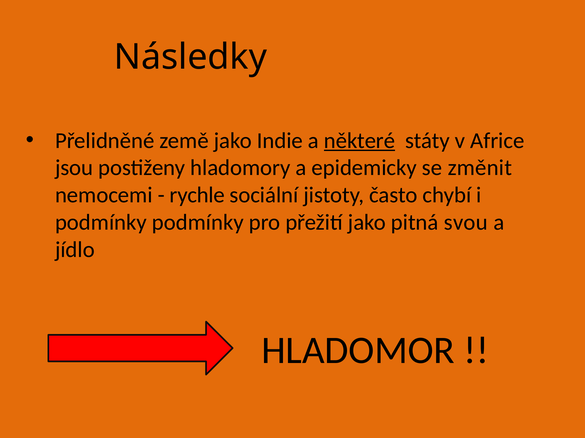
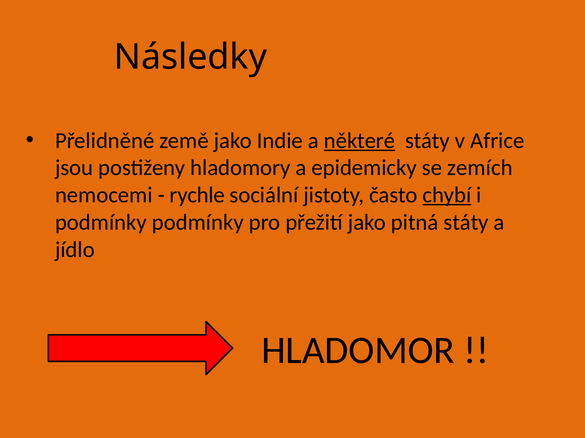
změnit: změnit -> zemích
chybí underline: none -> present
pitná svou: svou -> státy
